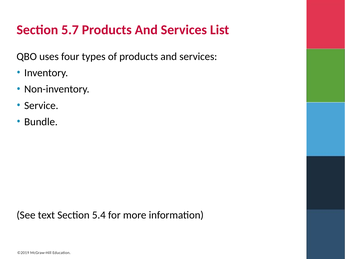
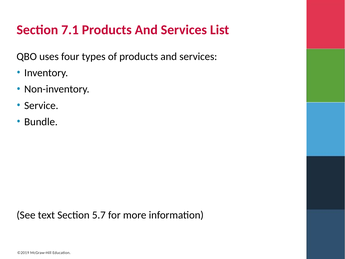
5.7: 5.7 -> 7.1
5.4: 5.4 -> 5.7
